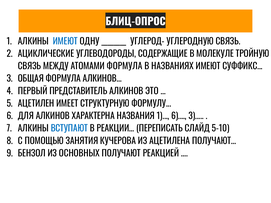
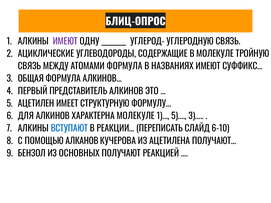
ИМЕЮТ at (65, 42) colour: blue -> purple
ХАРАКТЕРНА НАЗВАНИЯ: НАЗВАНИЯ -> МОЛЕКУЛЕ
1 6: 6 -> 5
5-10: 5-10 -> 6-10
ЗАНЯТИЯ: ЗАНЯТИЯ -> АЛКАНОВ
